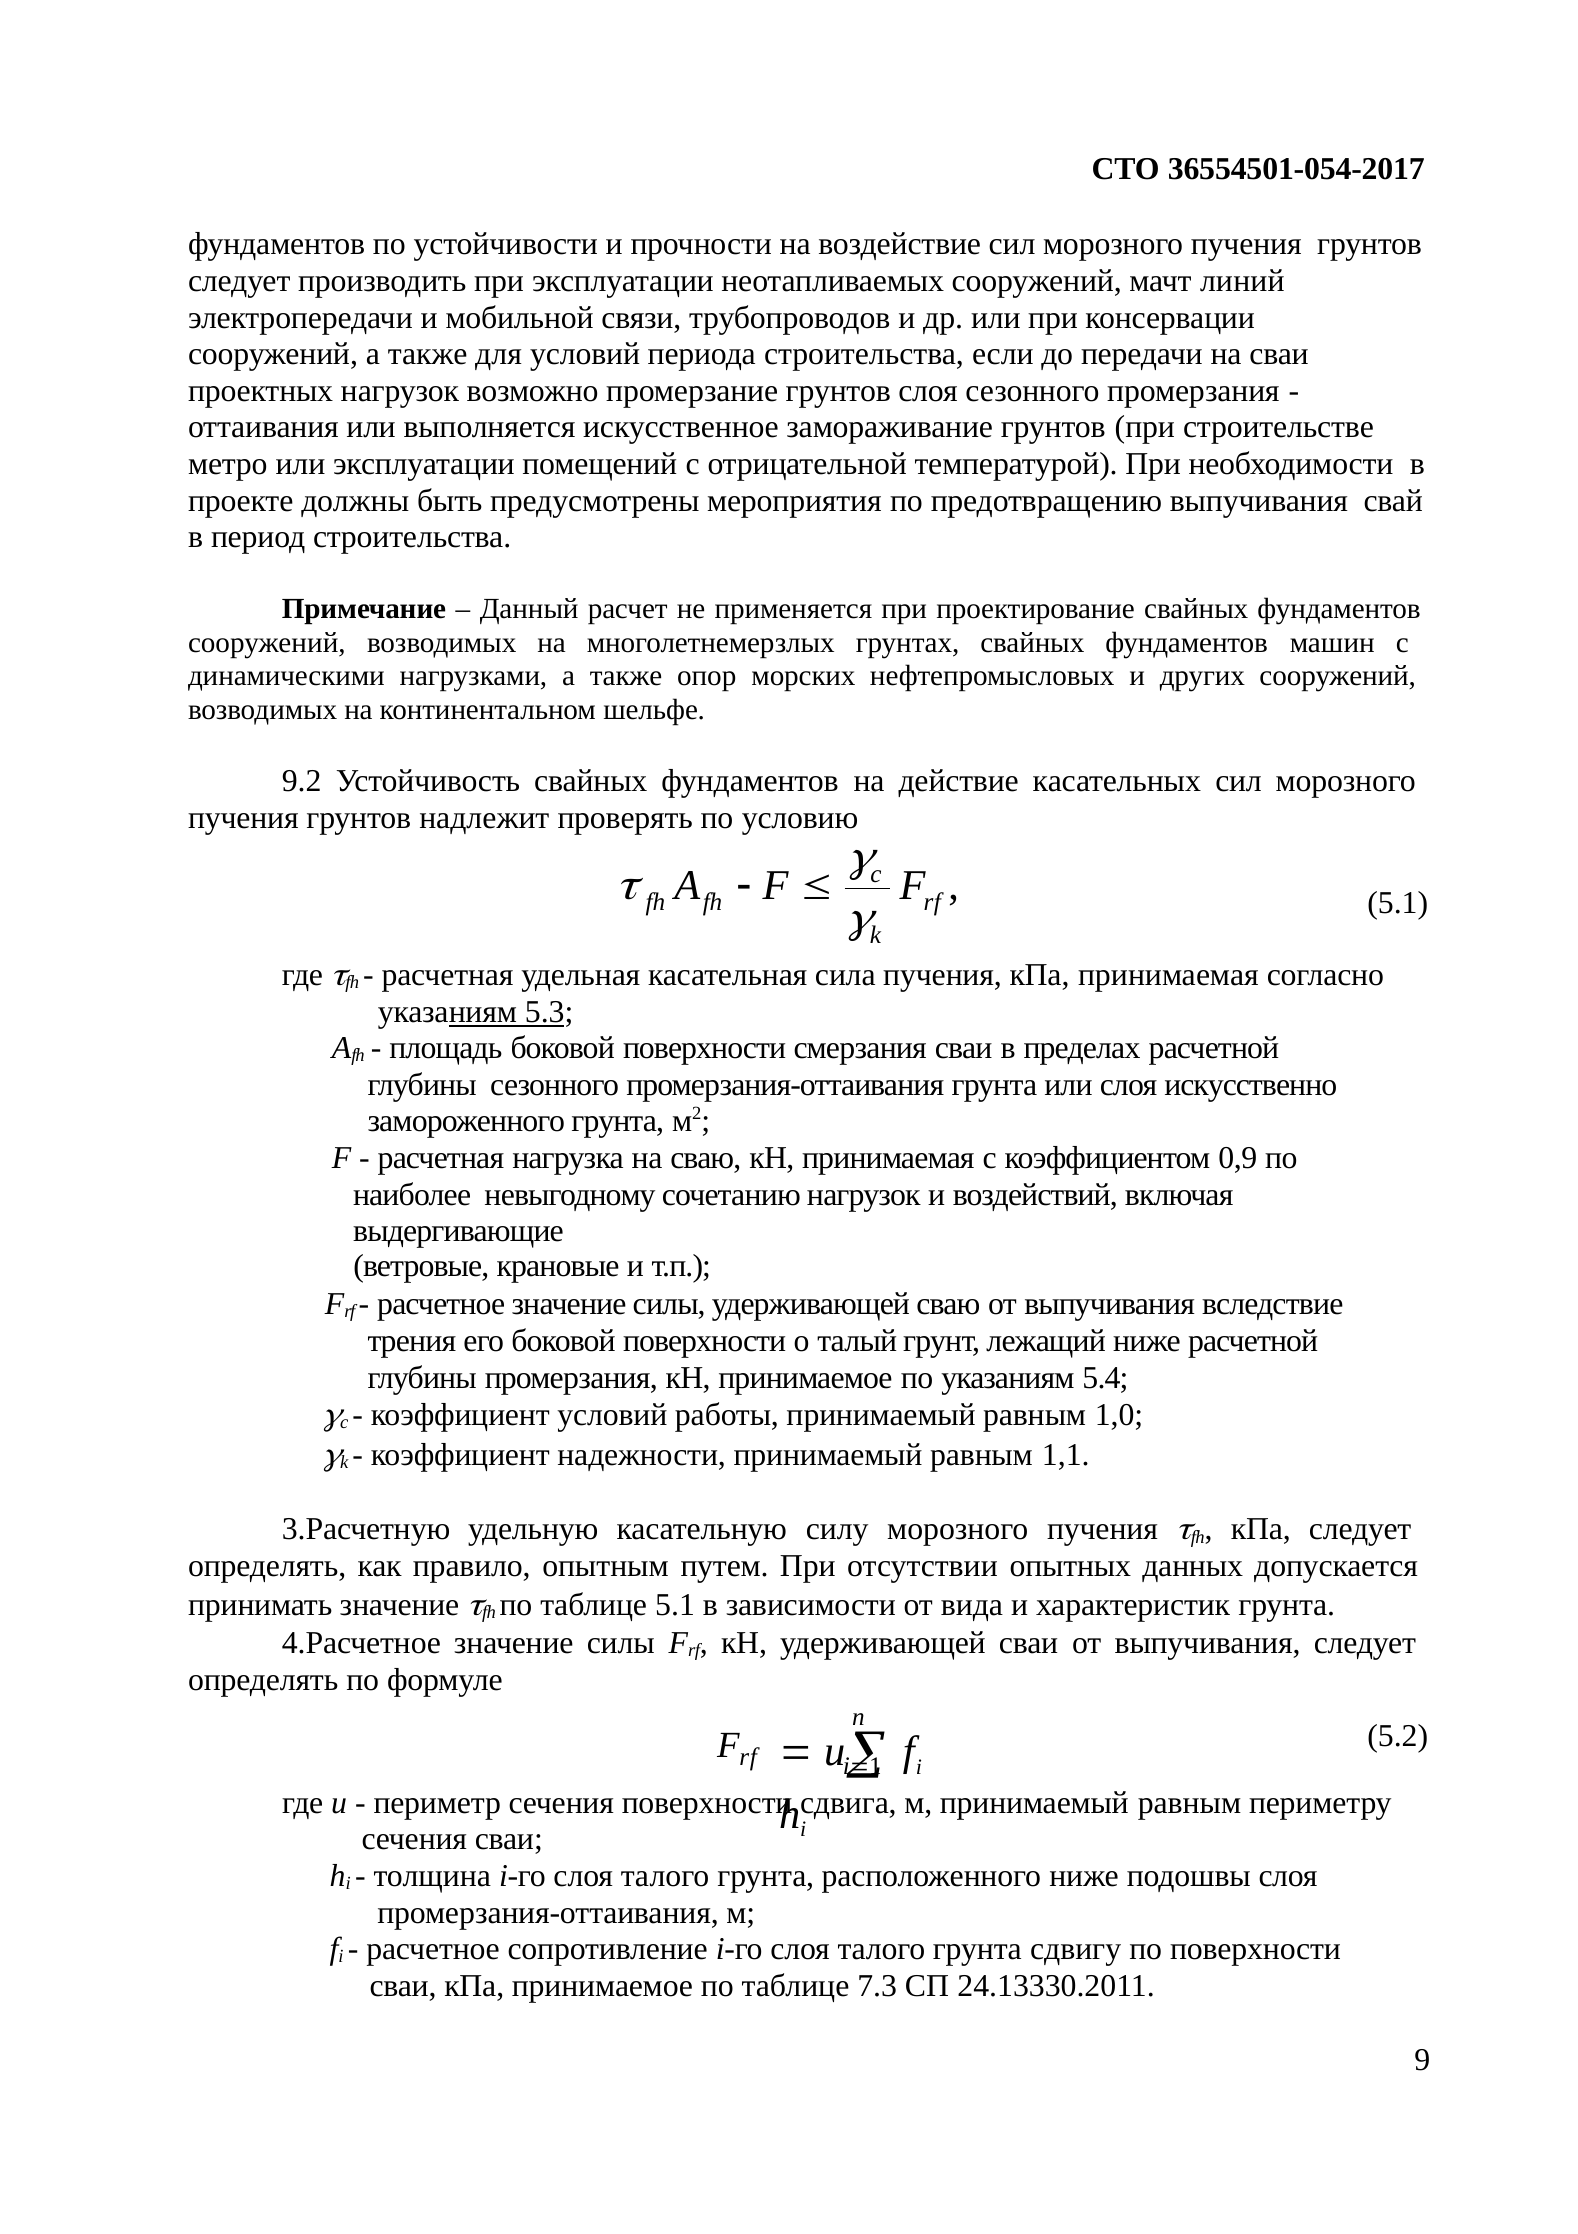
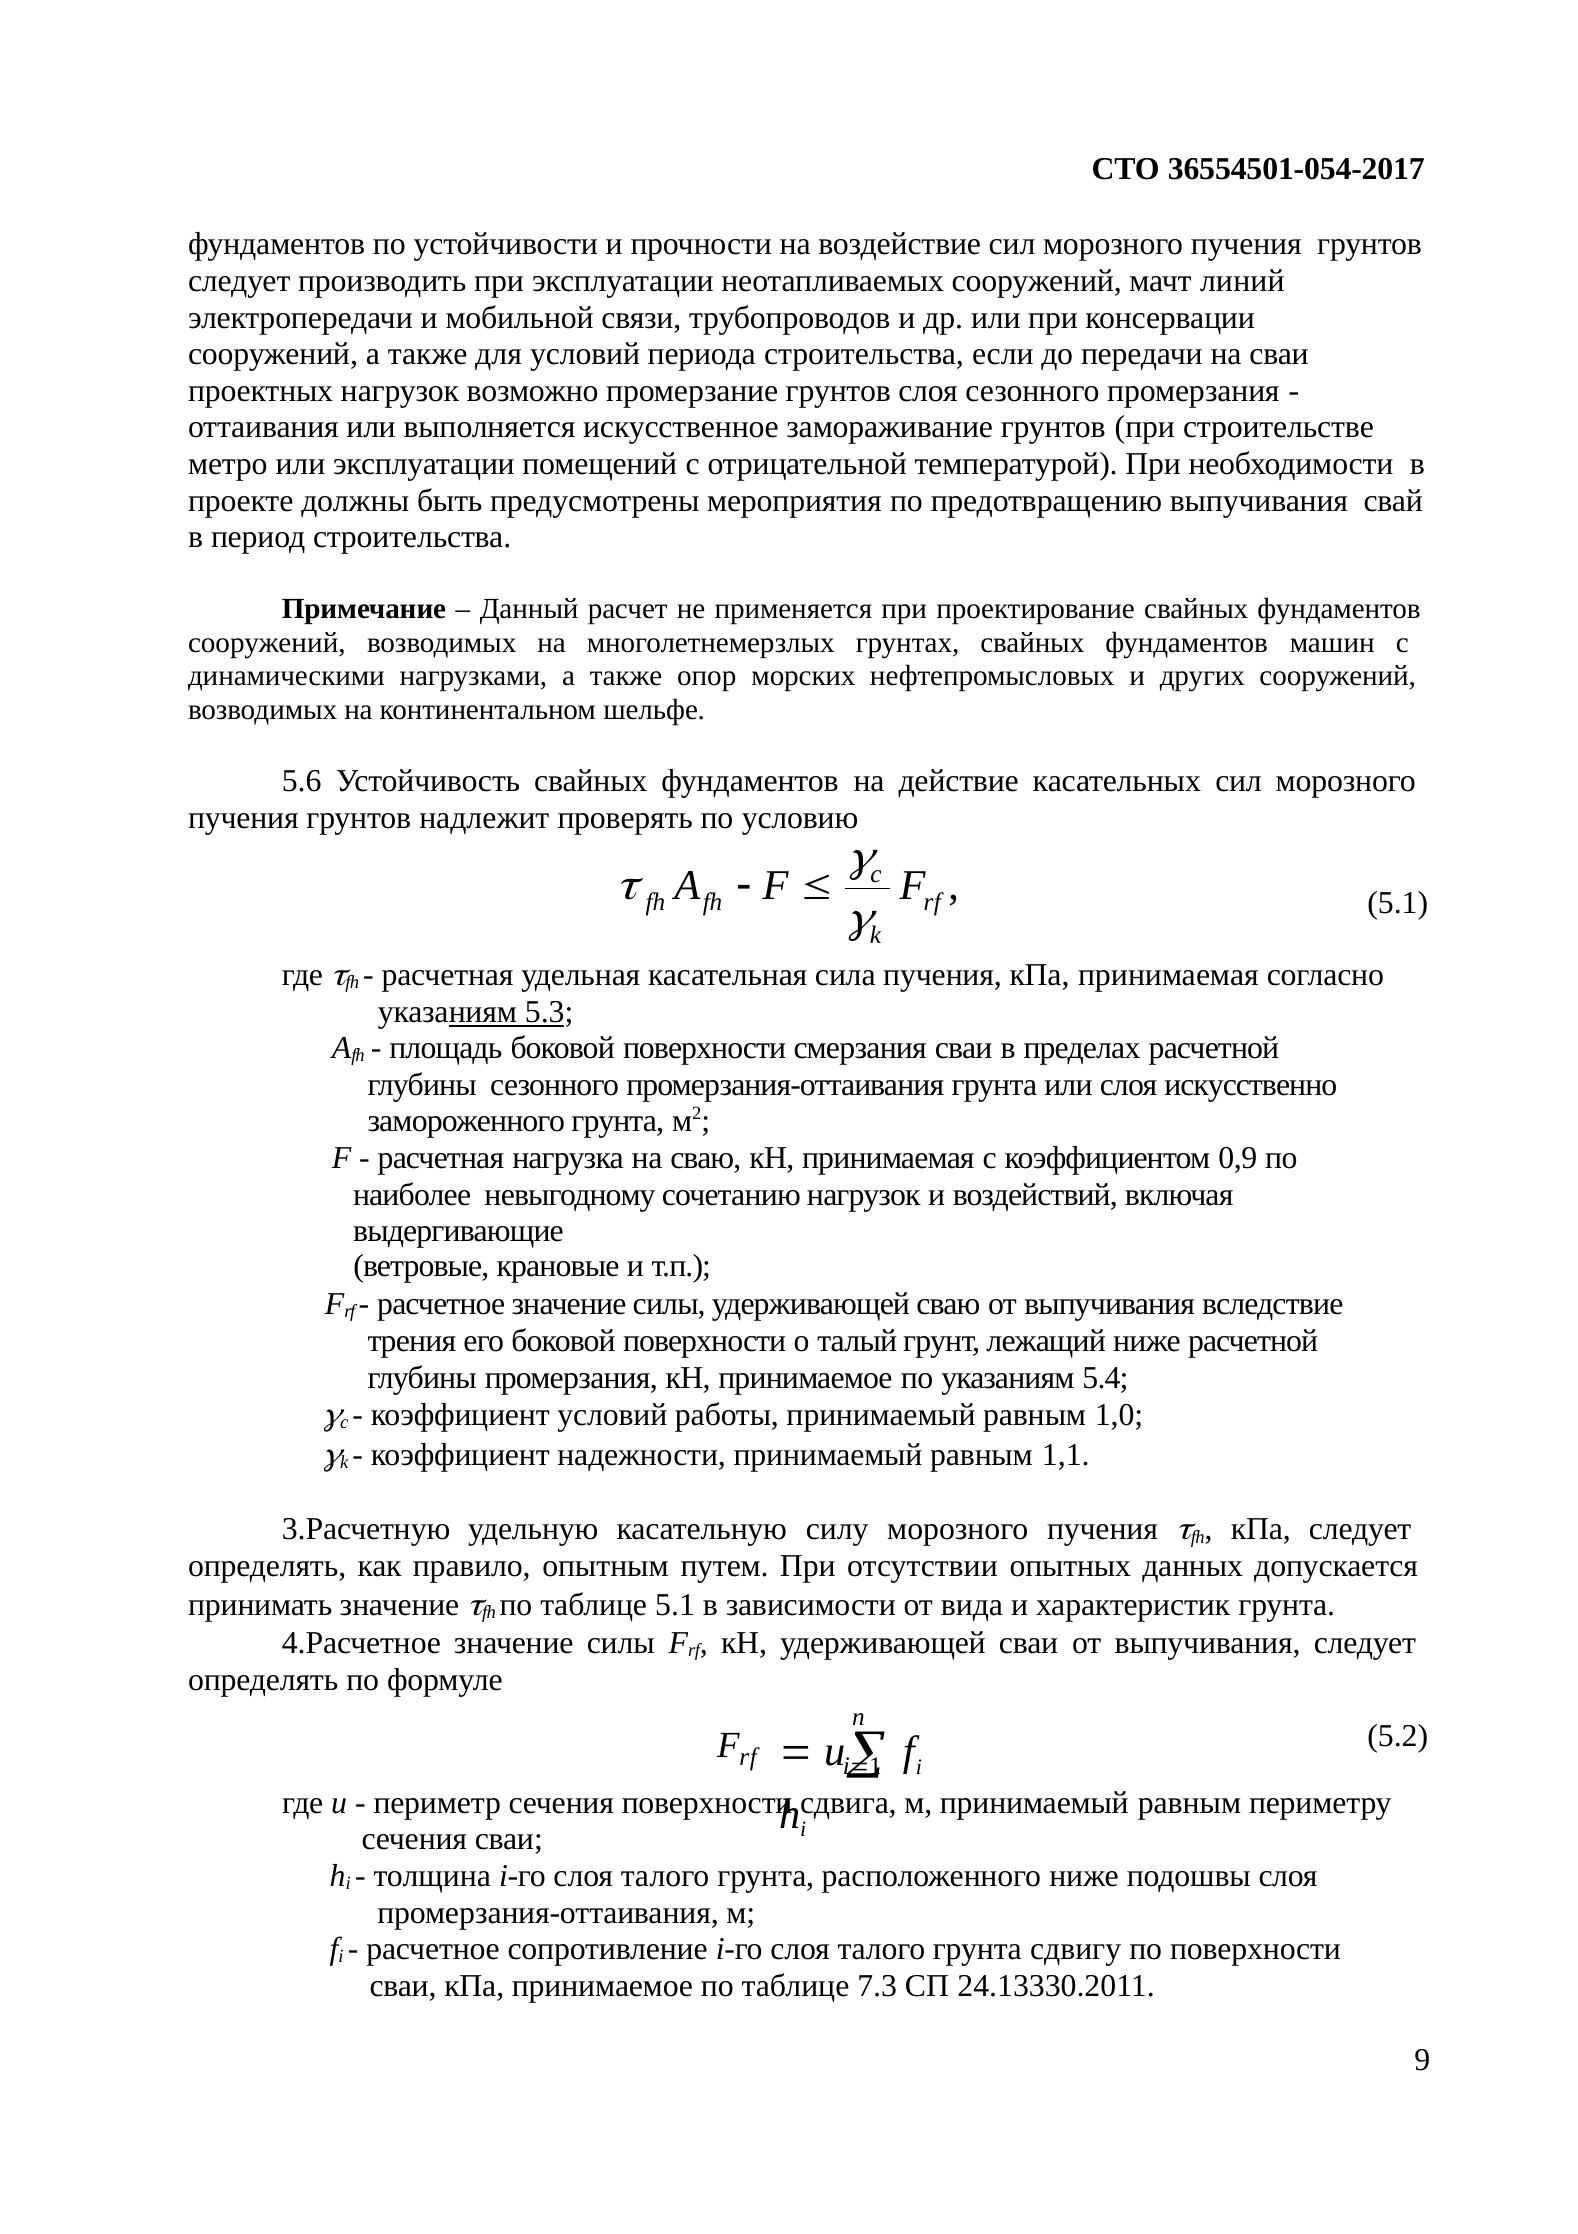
9.2: 9.2 -> 5.6
